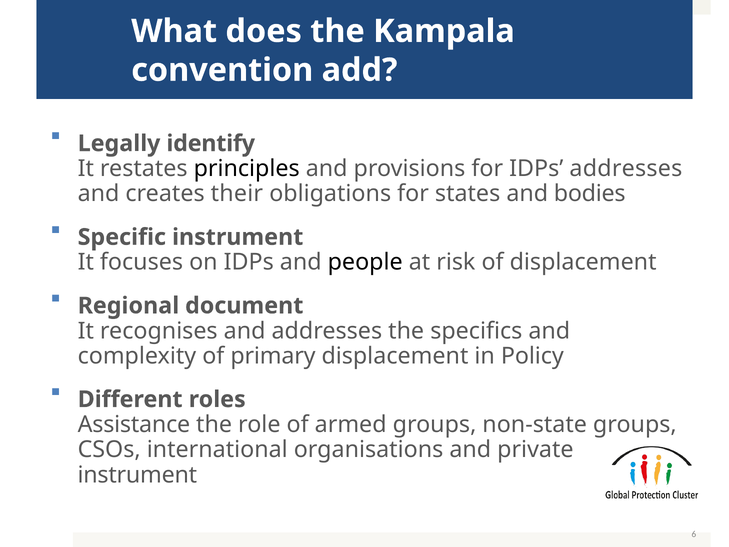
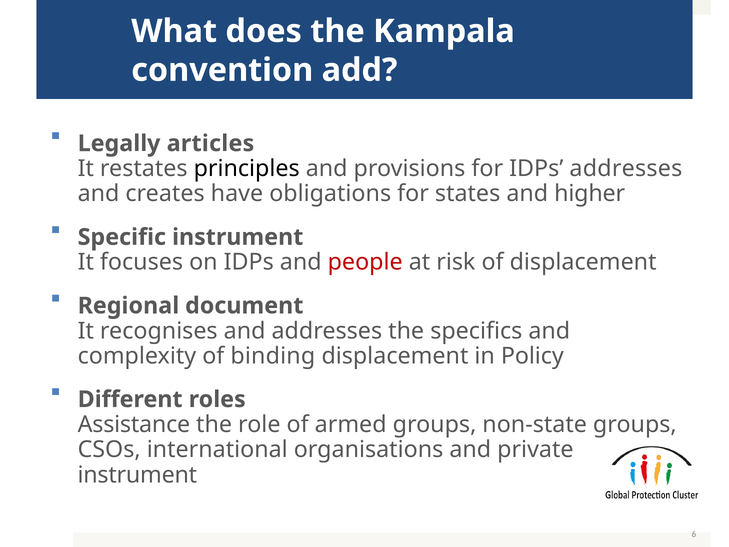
identify: identify -> articles
their: their -> have
bodies: bodies -> higher
people colour: black -> red
primary: primary -> binding
